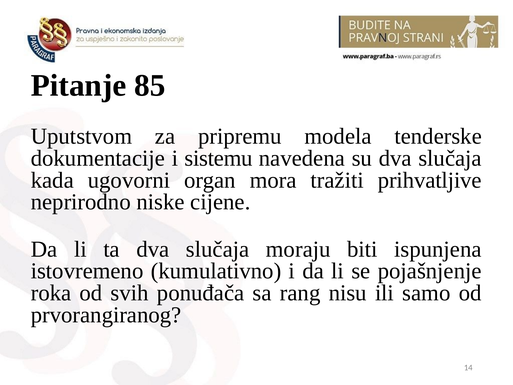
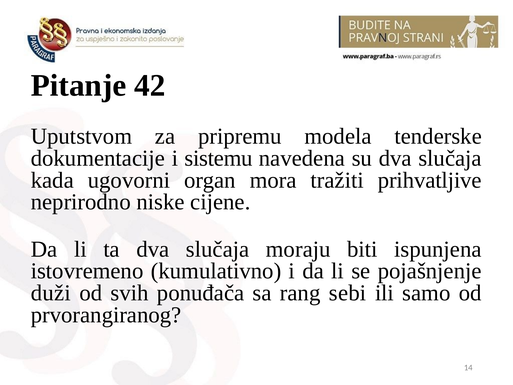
85: 85 -> 42
roka: roka -> duži
nisu: nisu -> sebi
